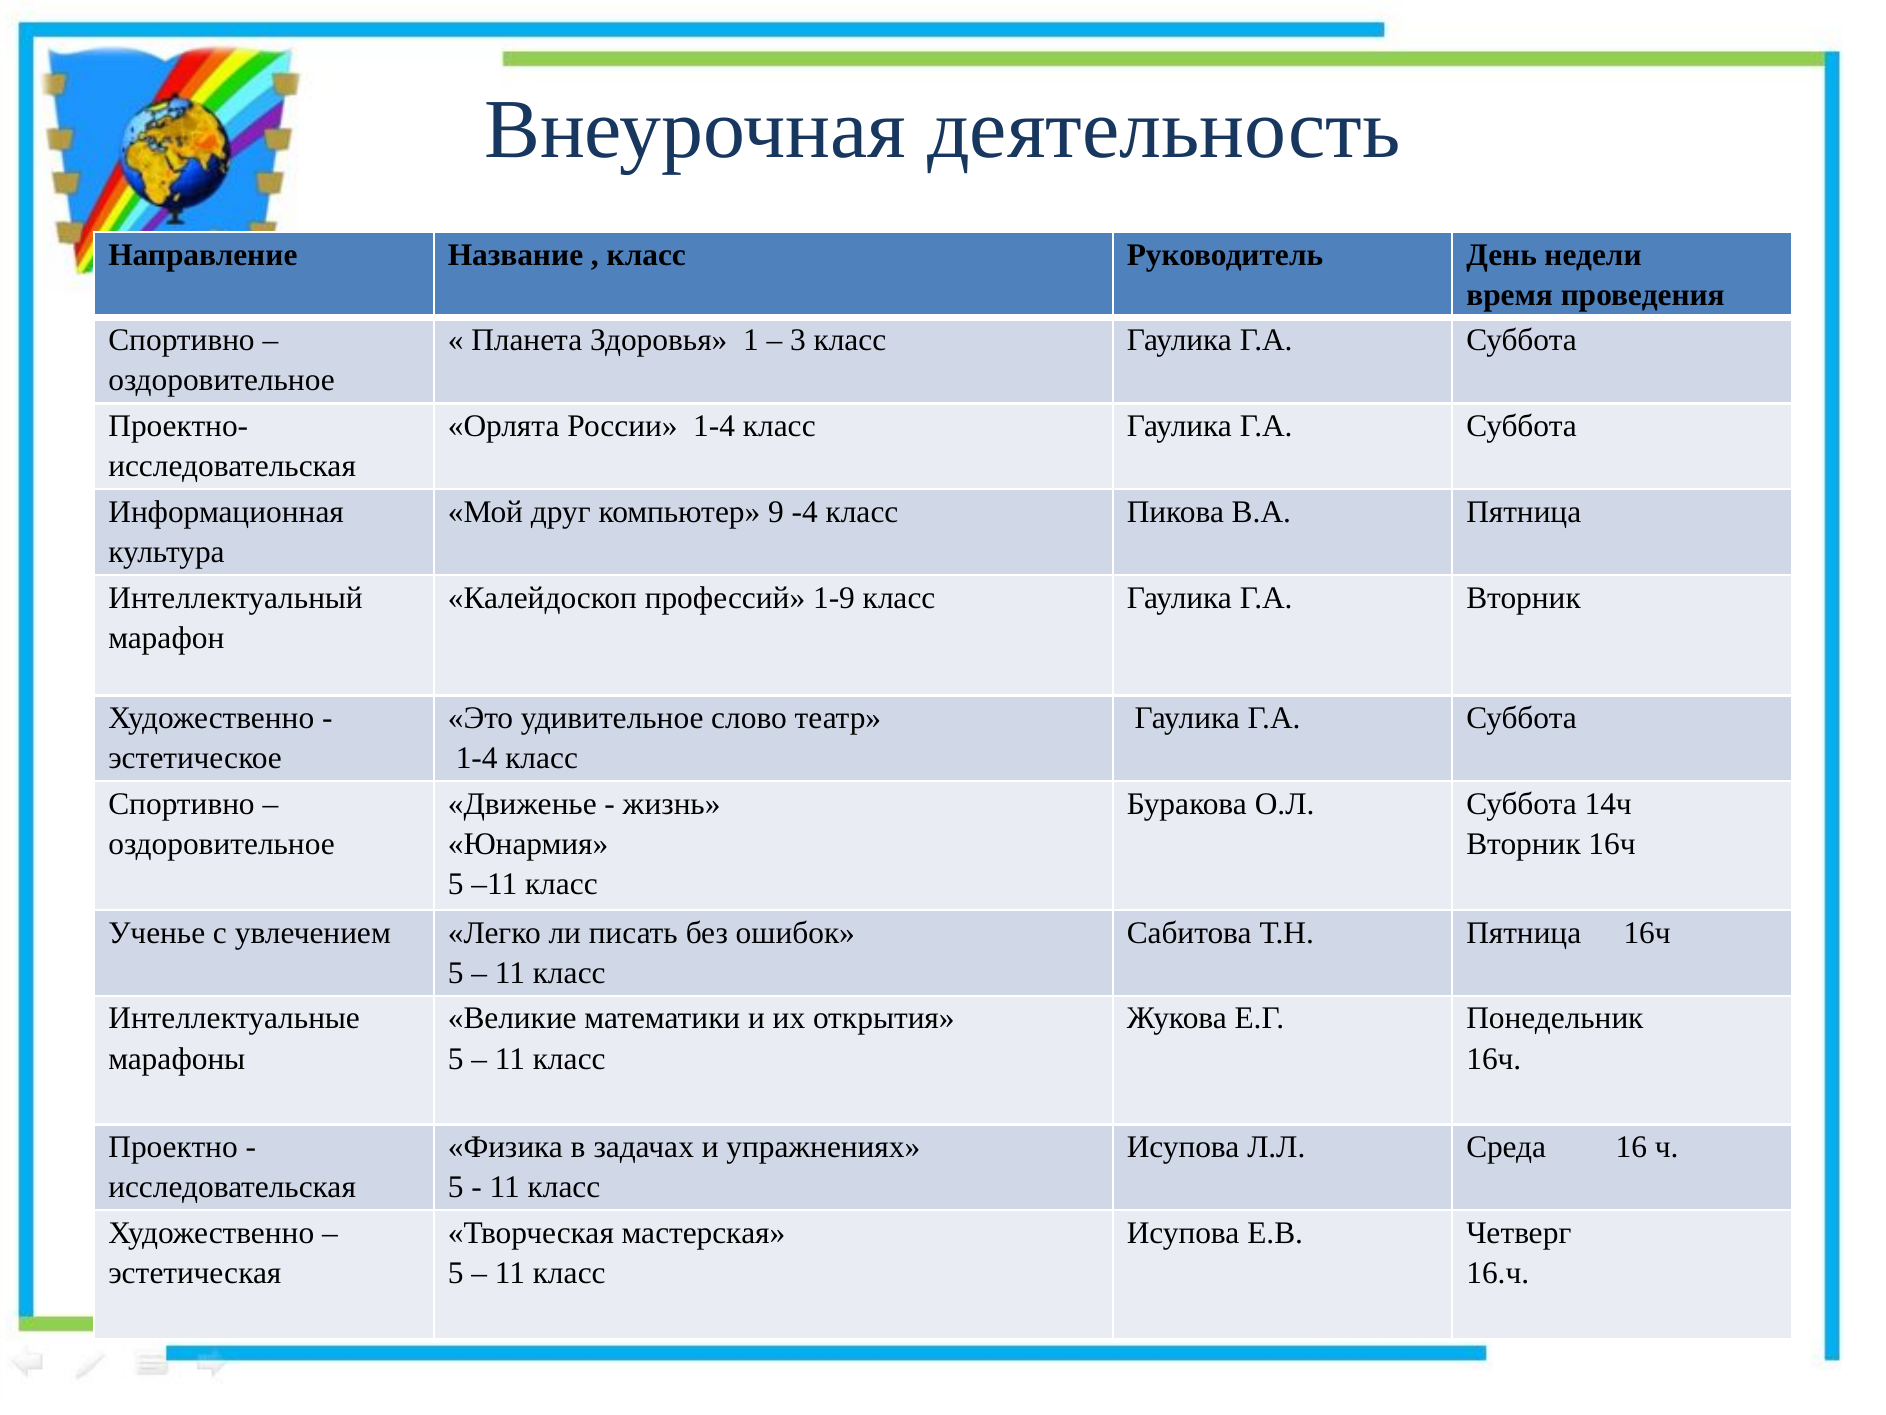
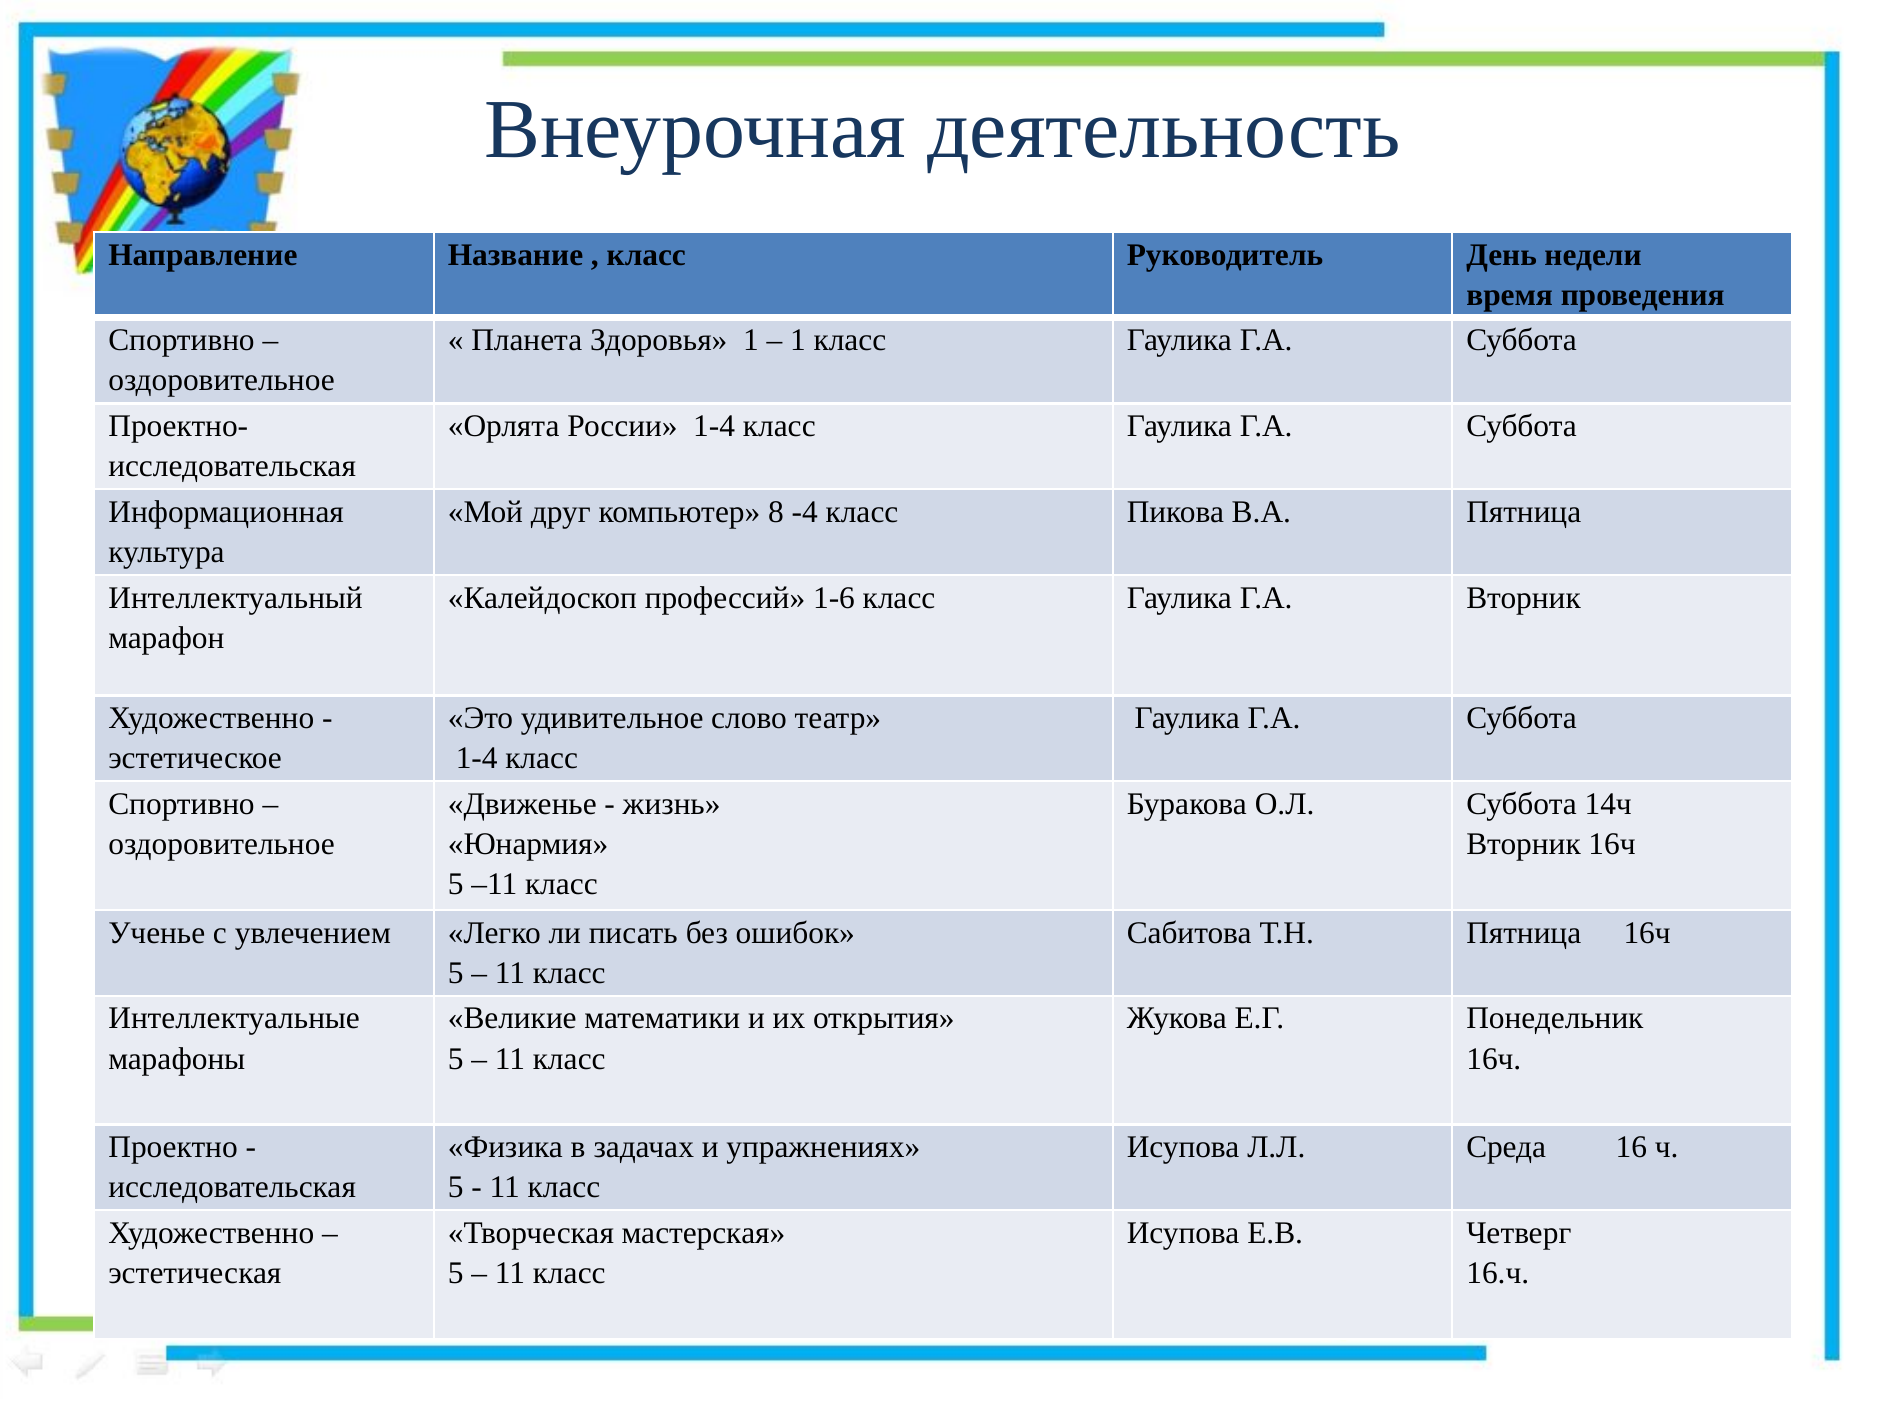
3 at (798, 340): 3 -> 1
9: 9 -> 8
1-9: 1-9 -> 1-6
